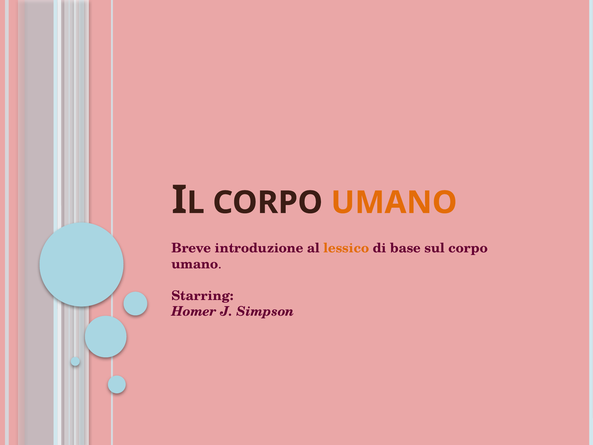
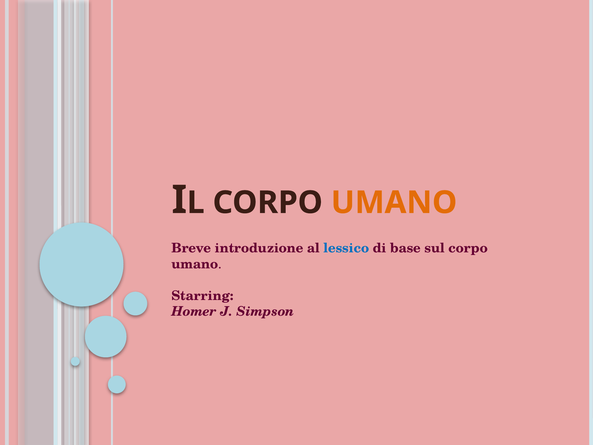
lessico colour: orange -> blue
